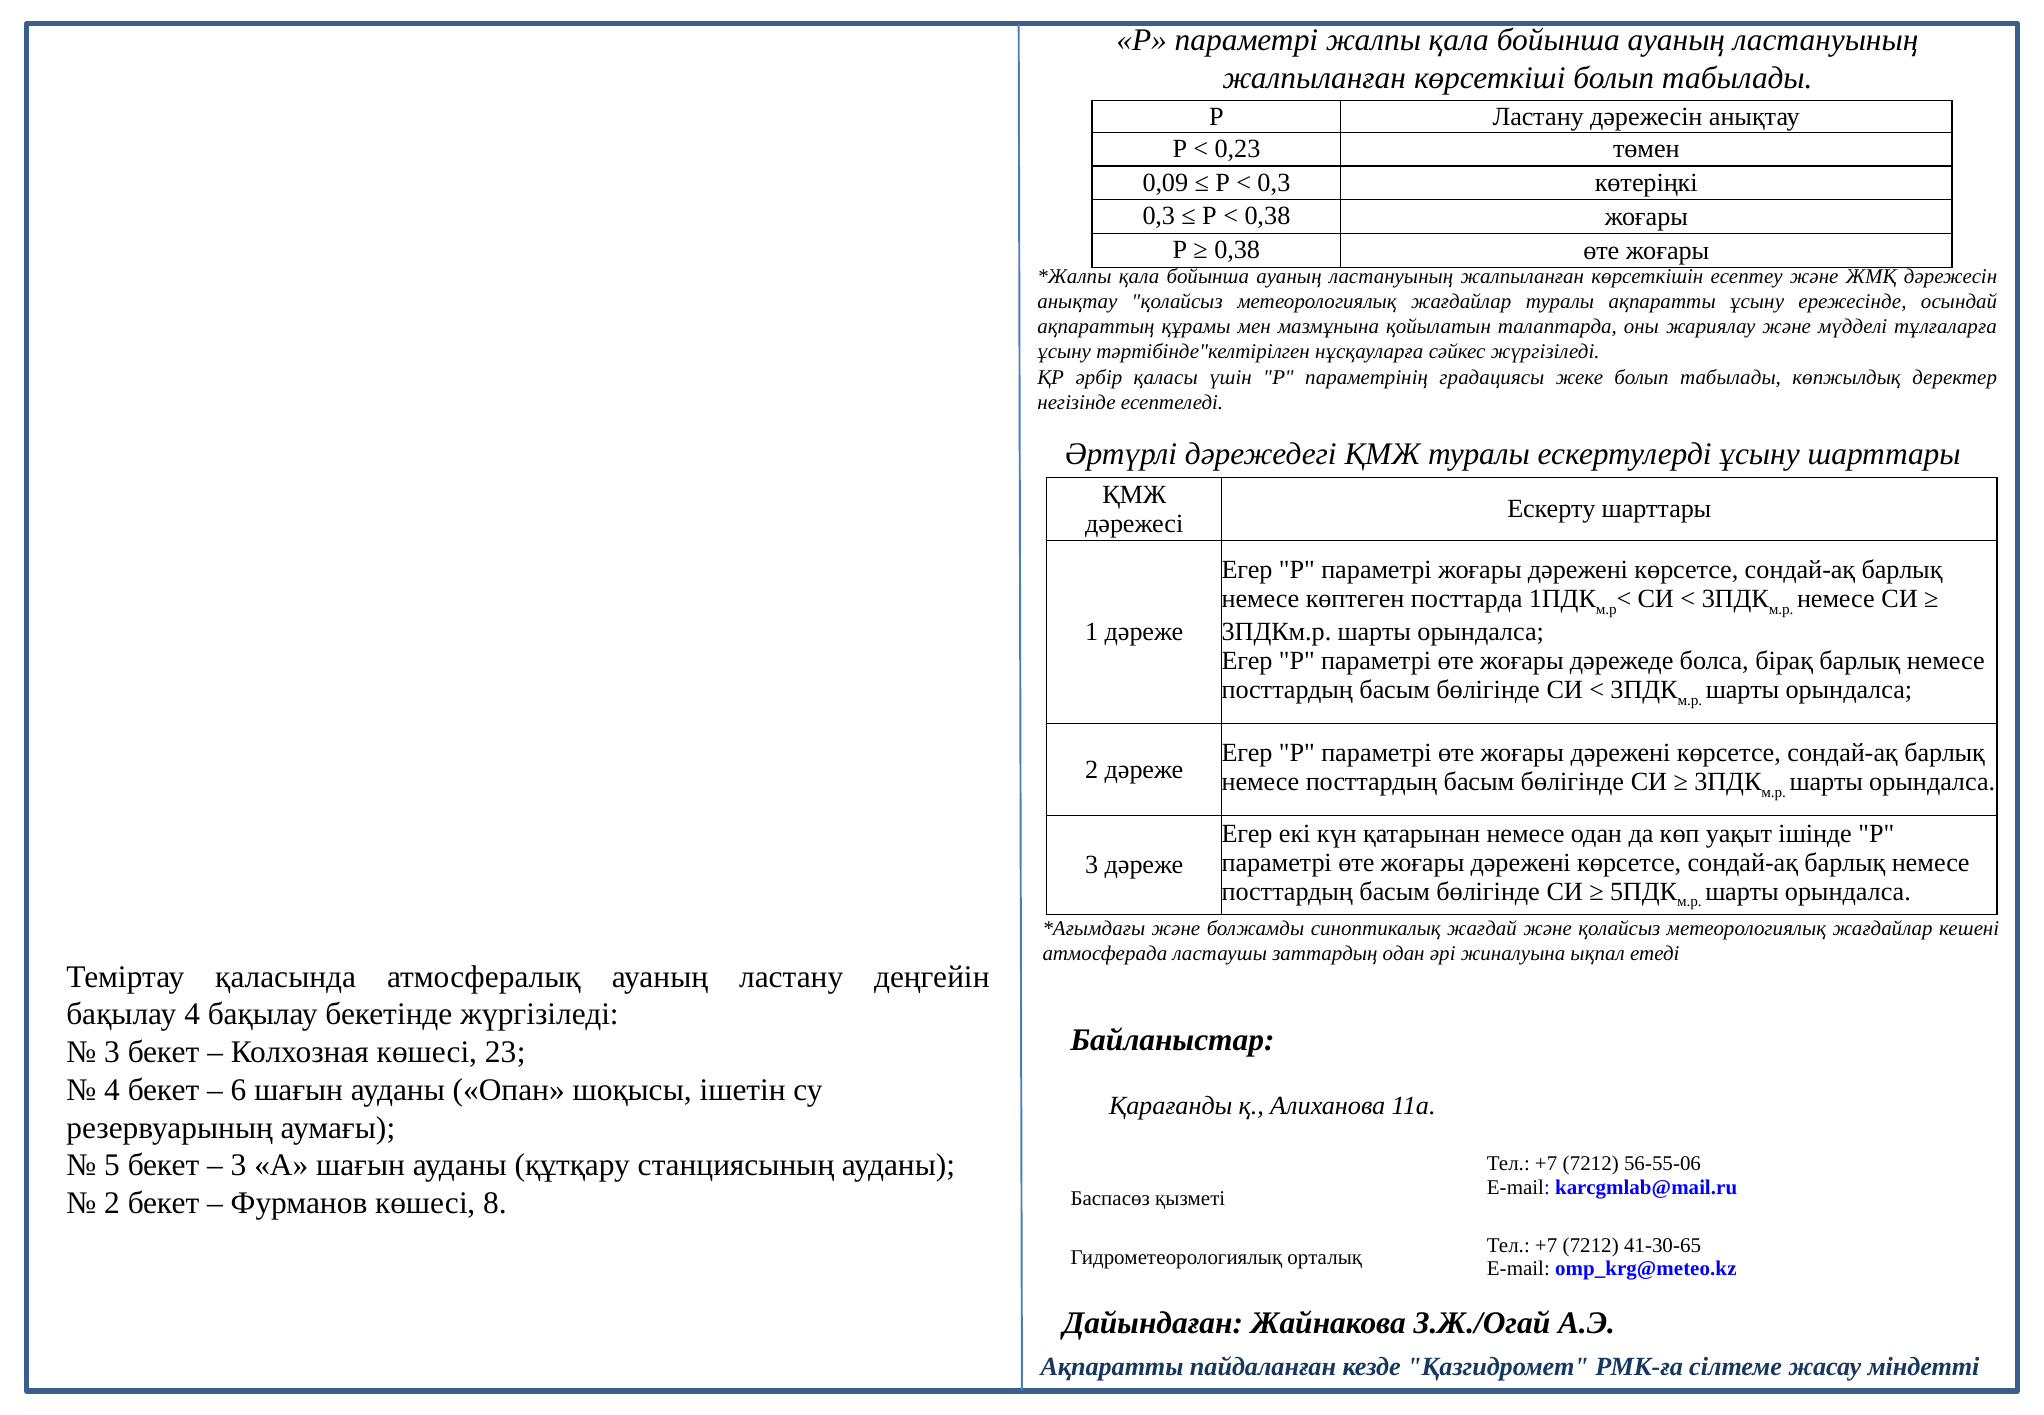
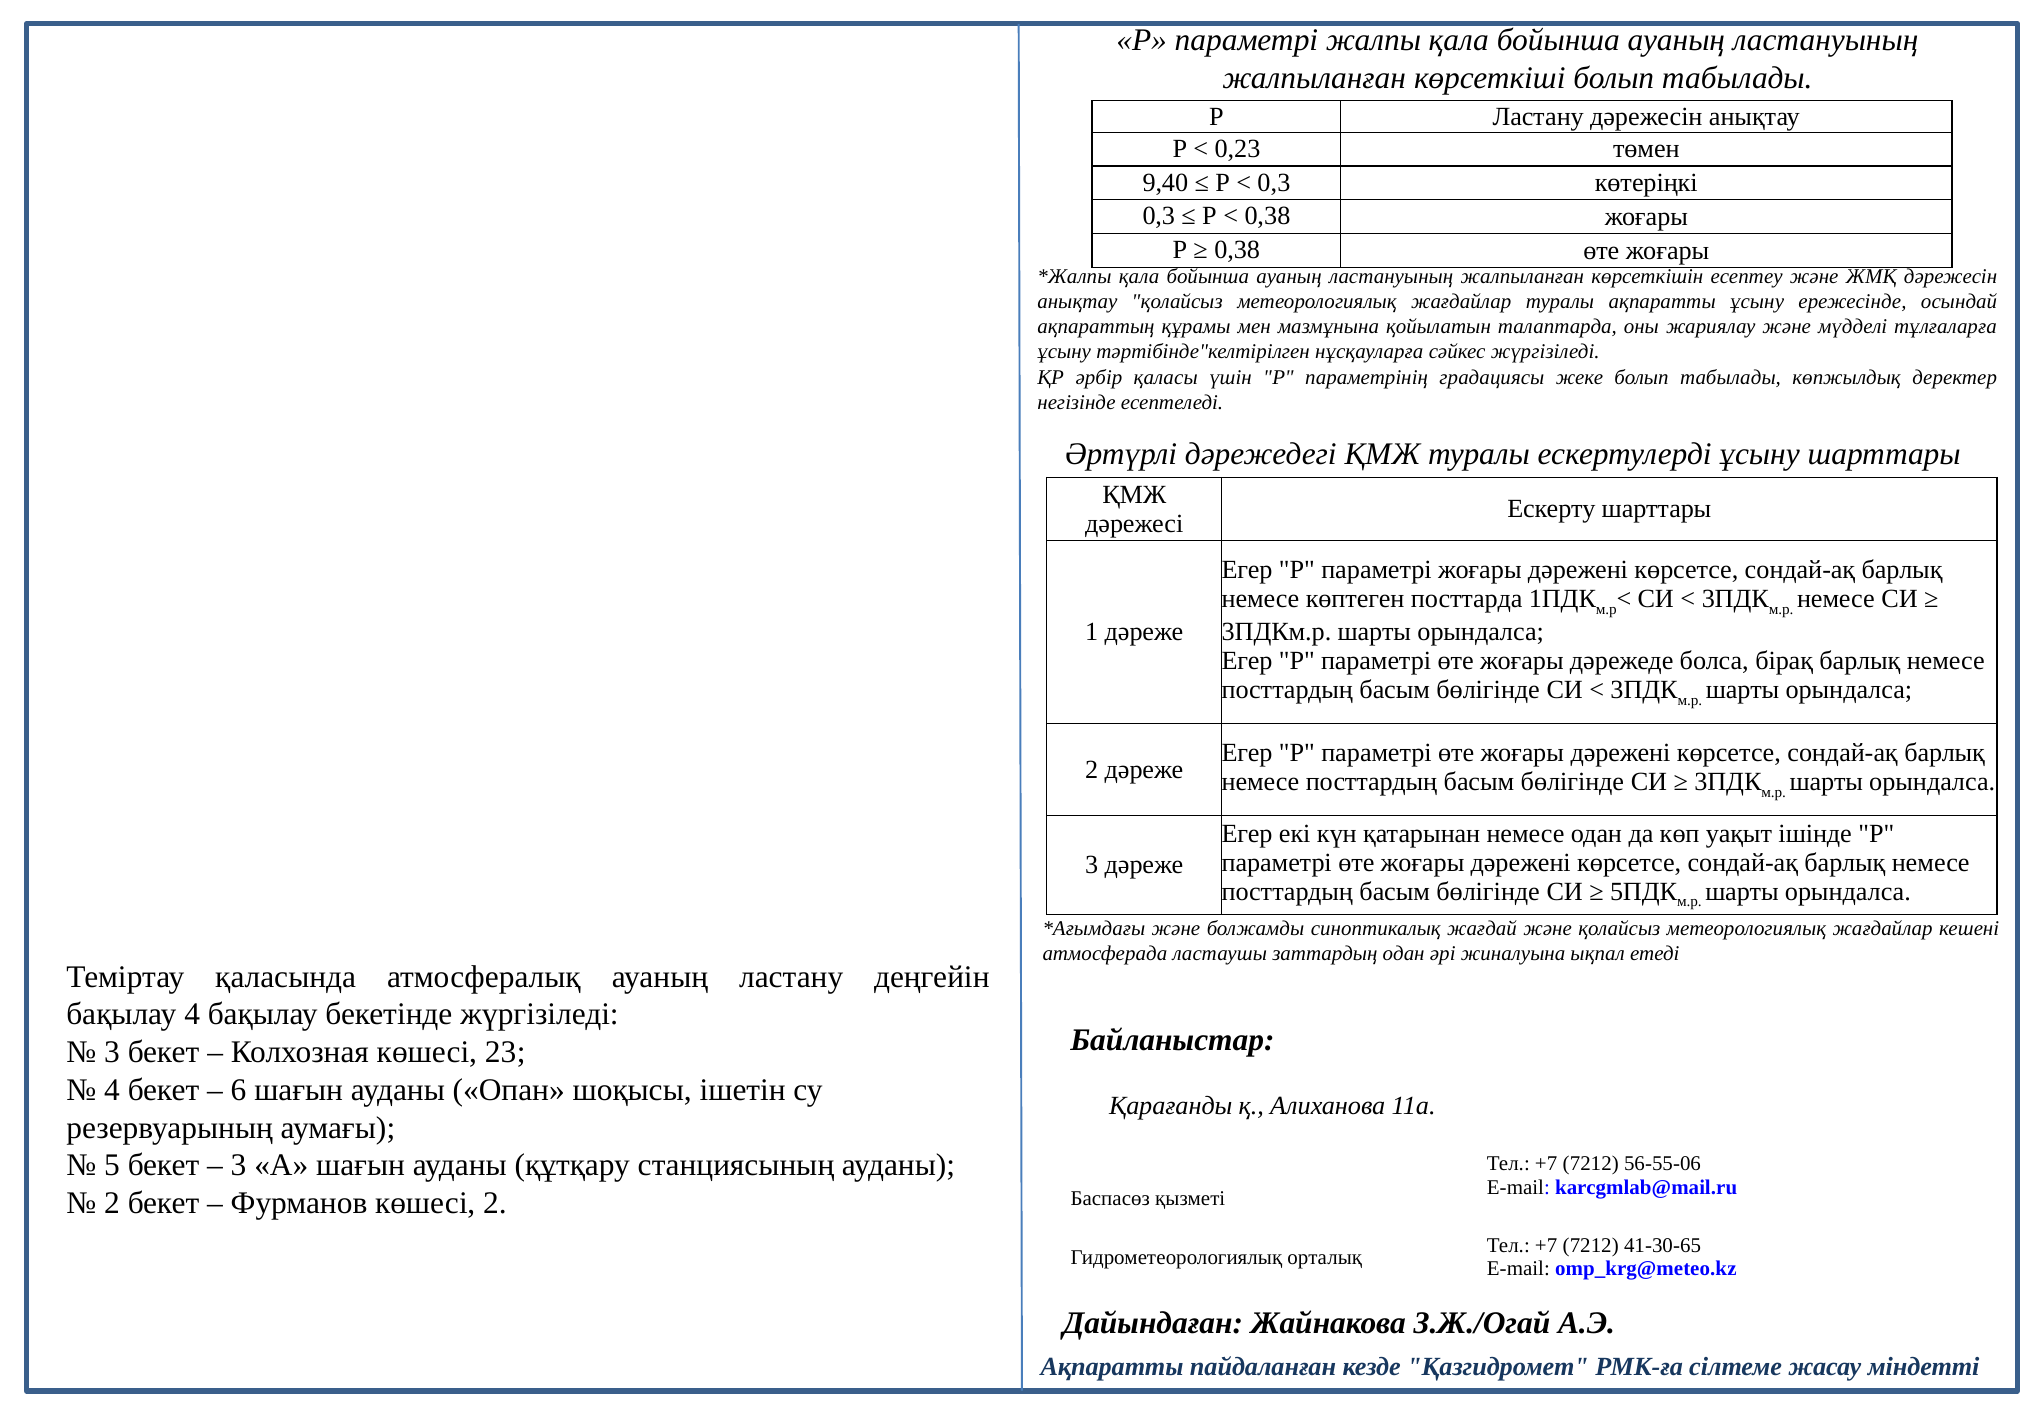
0,09: 0,09 -> 9,40
көшесі 8: 8 -> 2
